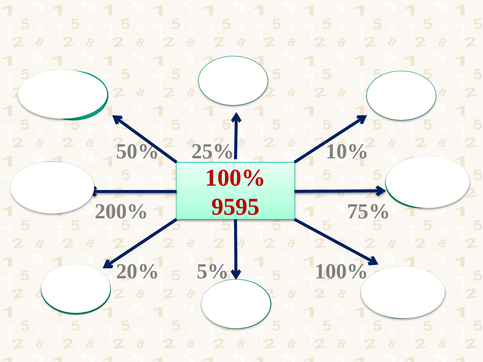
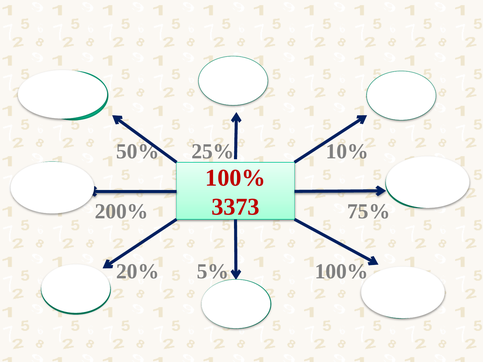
9595: 9595 -> 3373
